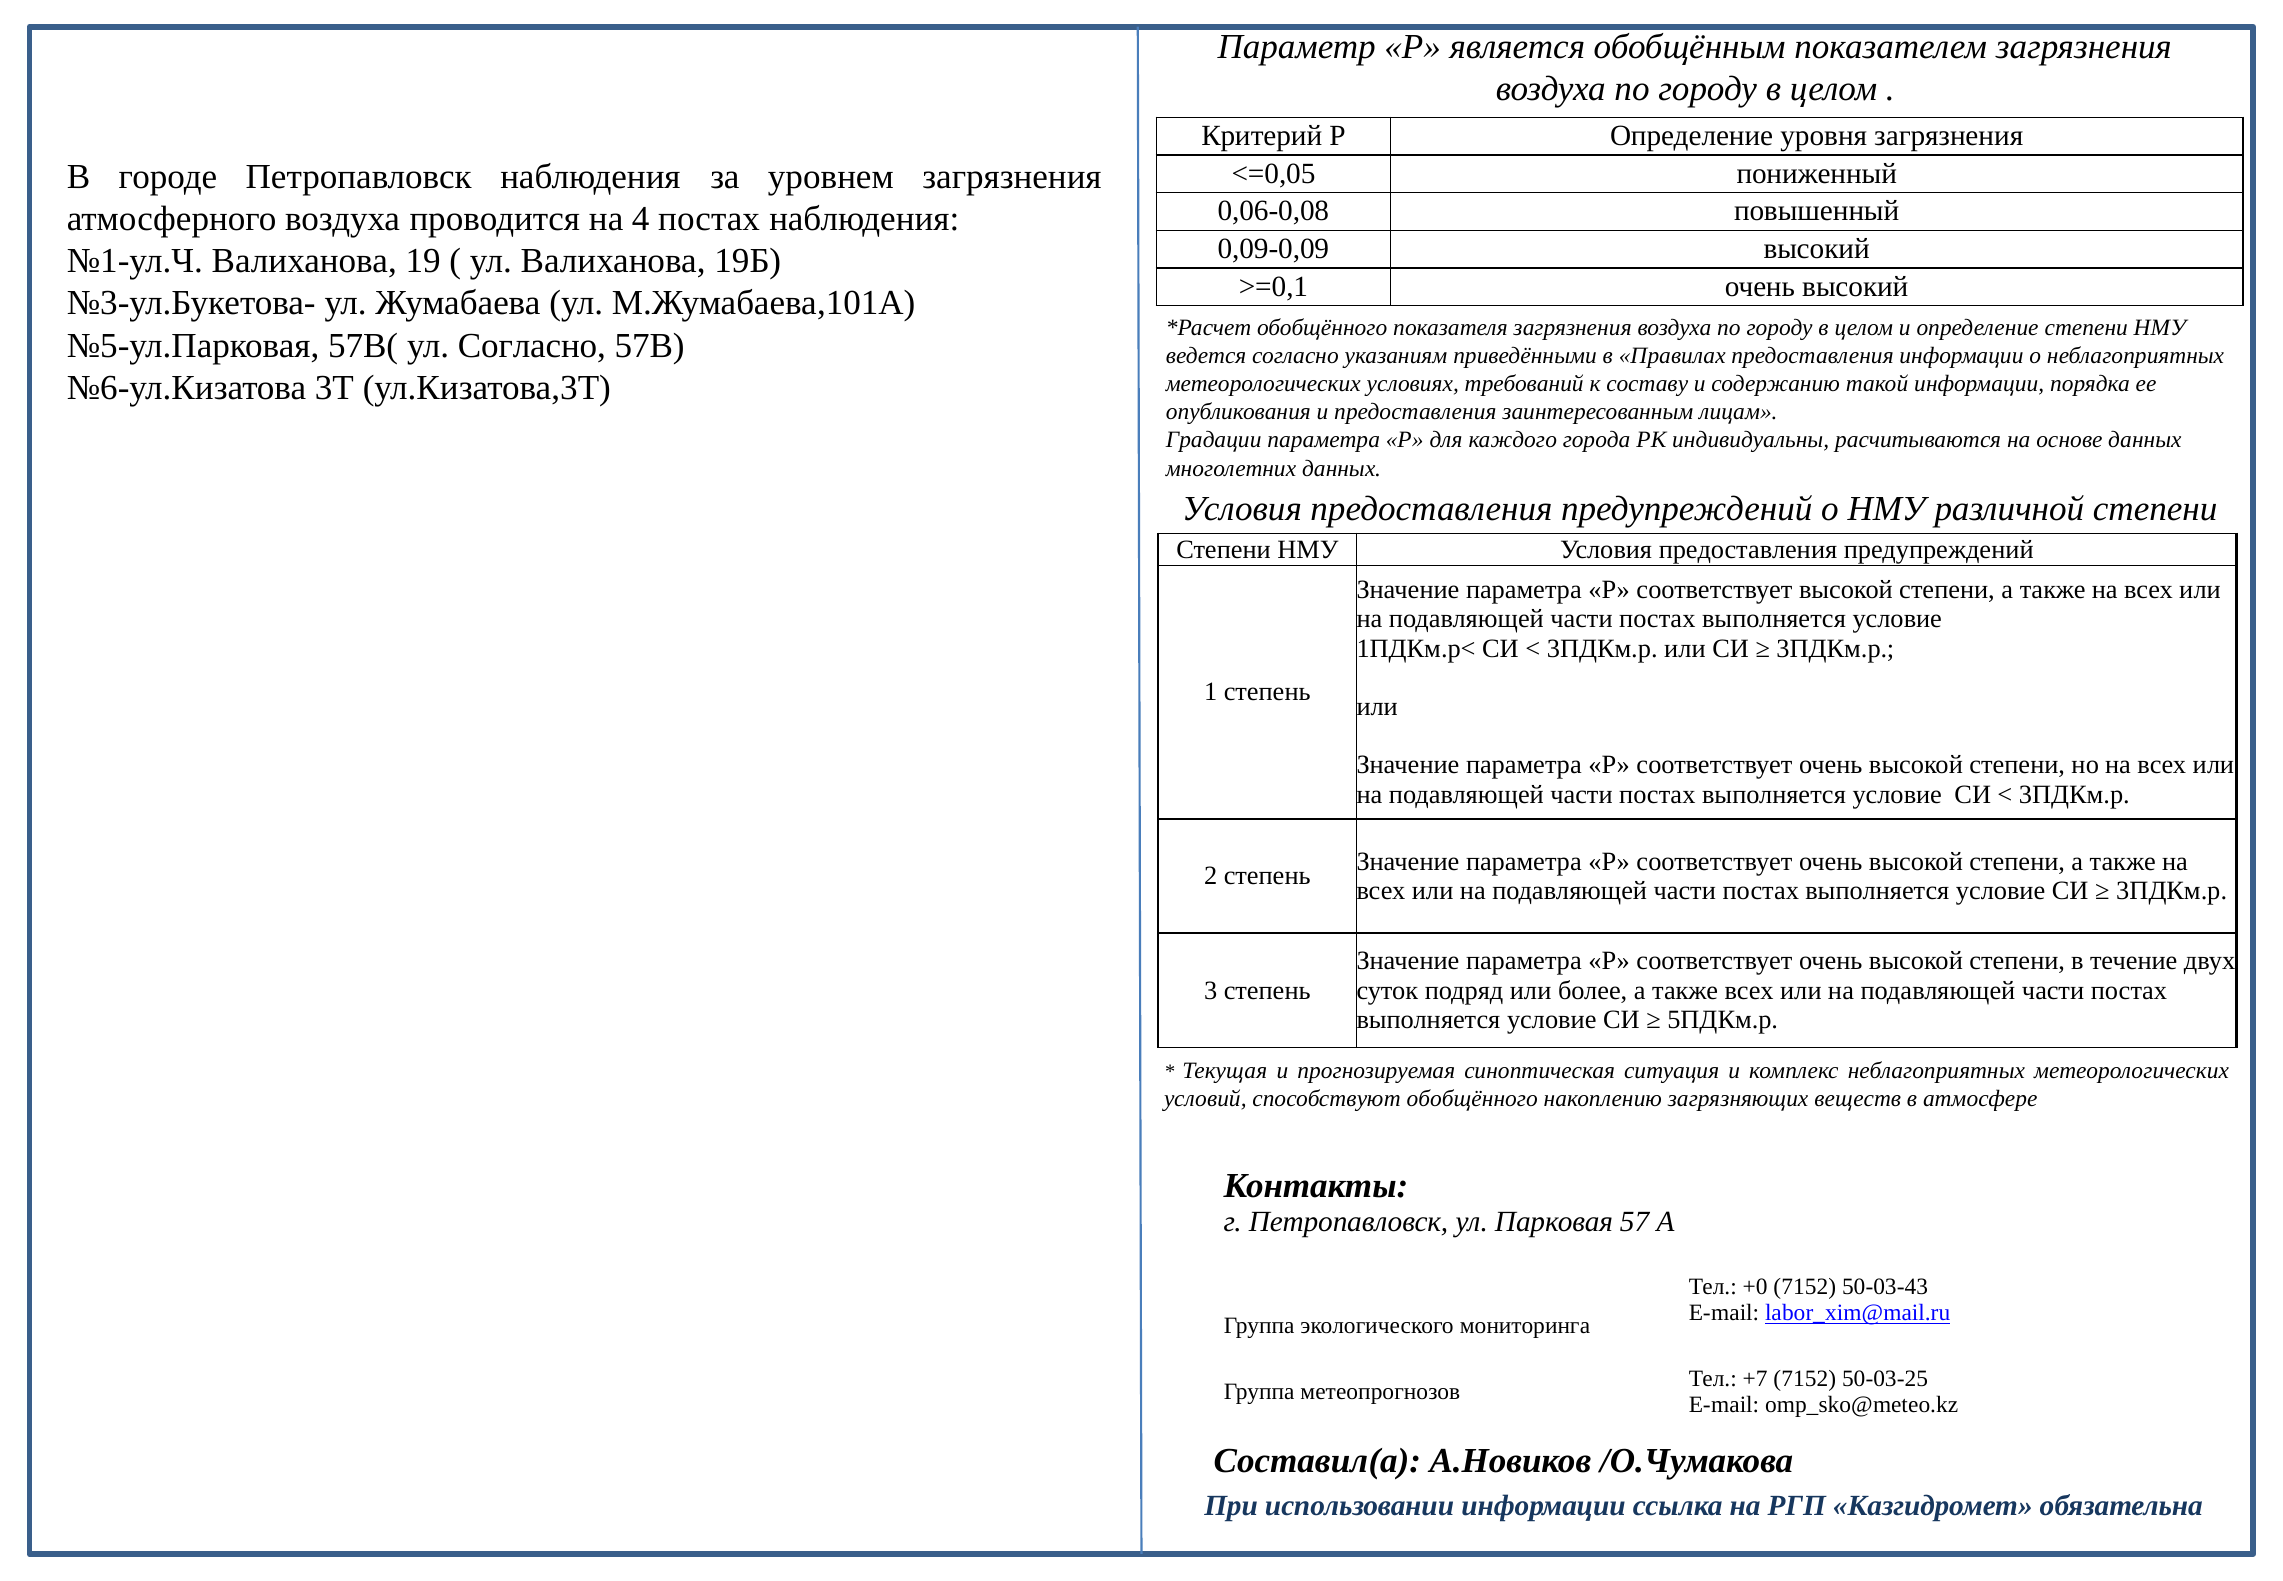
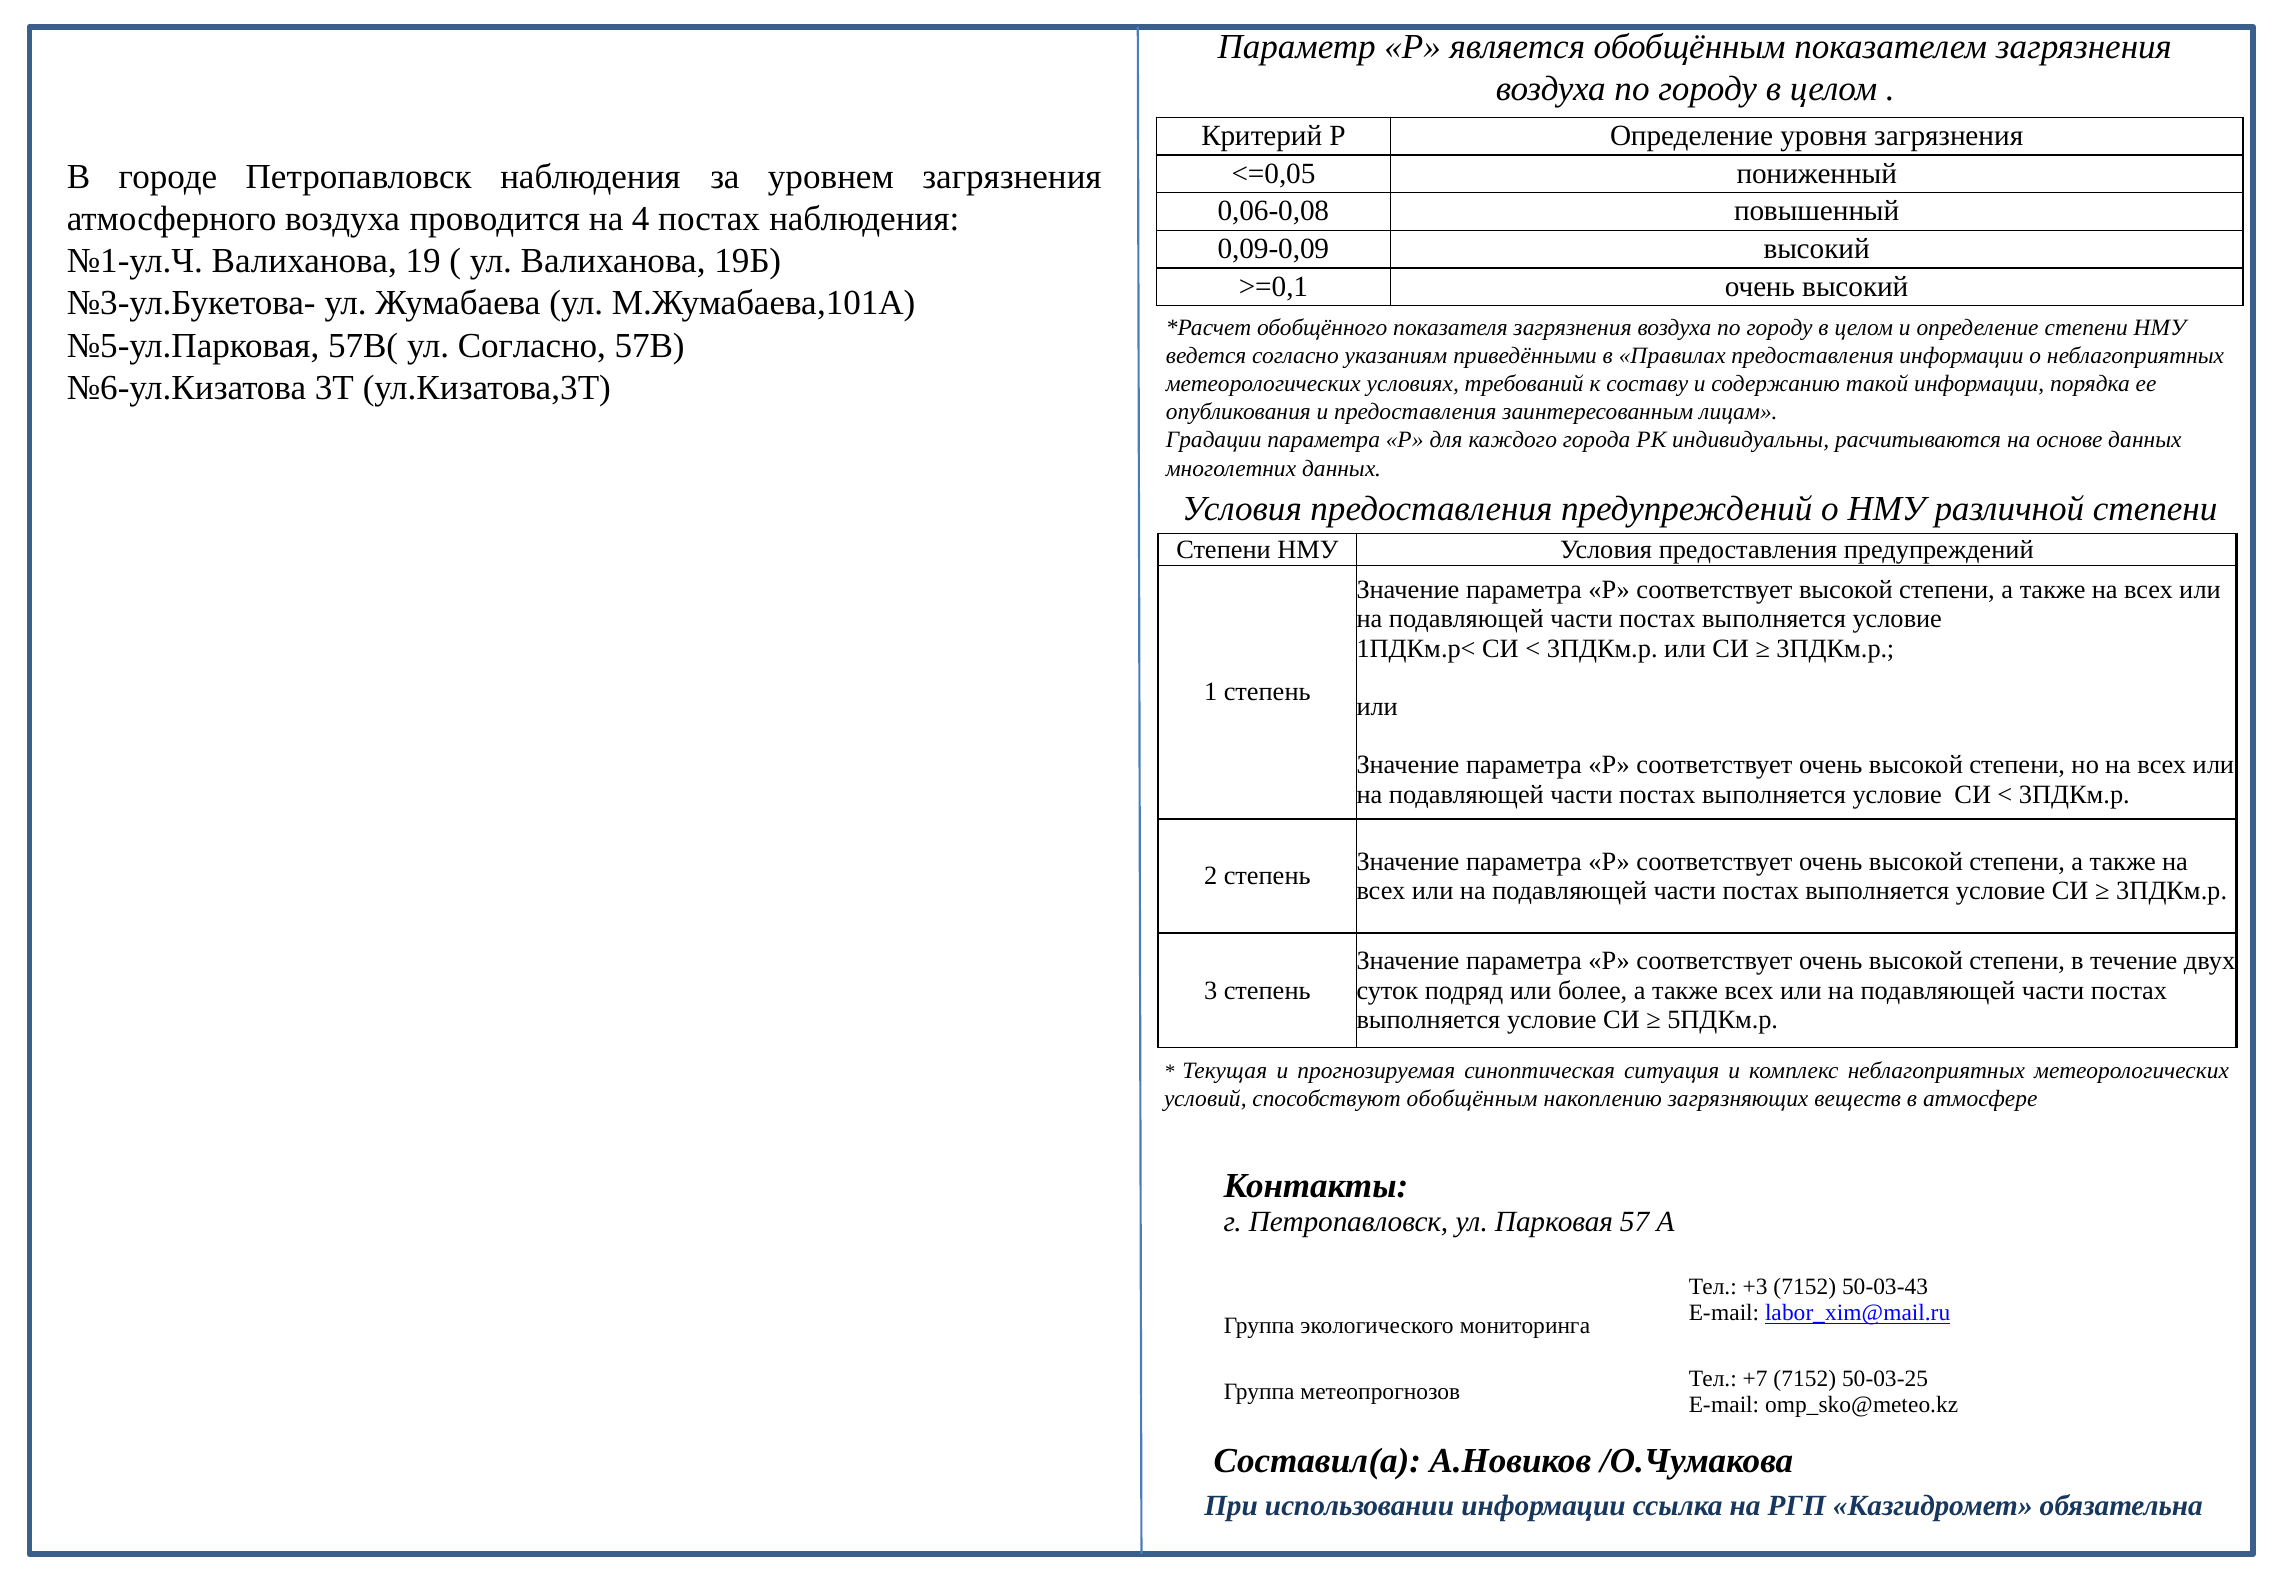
способствуют обобщённого: обобщённого -> обобщённым
+0: +0 -> +3
